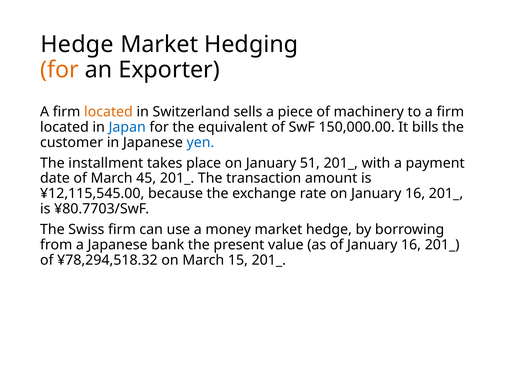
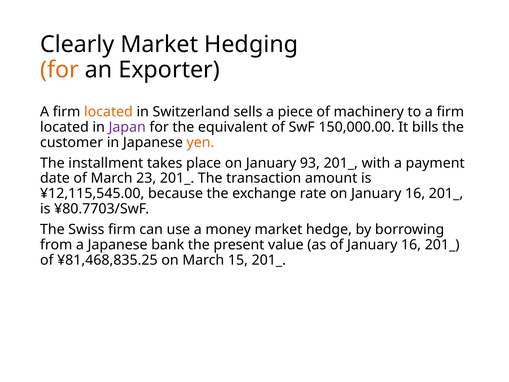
Hedge at (77, 44): Hedge -> Clearly
Japan colour: blue -> purple
yen colour: blue -> orange
51: 51 -> 93
45: 45 -> 23
¥78,294,518.32: ¥78,294,518.32 -> ¥81,468,835.25
